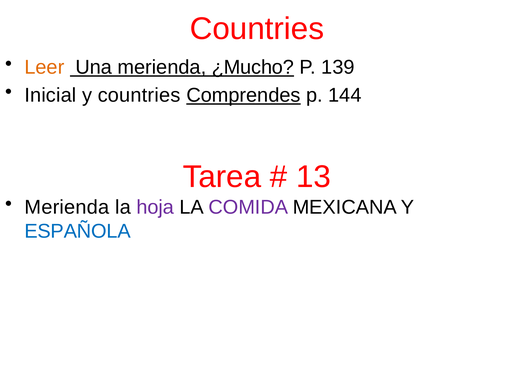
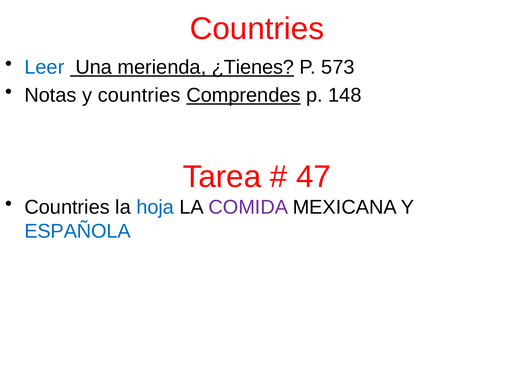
Leer colour: orange -> blue
¿Mucho: ¿Mucho -> ¿Tienes
139: 139 -> 573
Inicial: Inicial -> Notas
144: 144 -> 148
13: 13 -> 47
Merienda at (67, 207): Merienda -> Countries
hoja colour: purple -> blue
